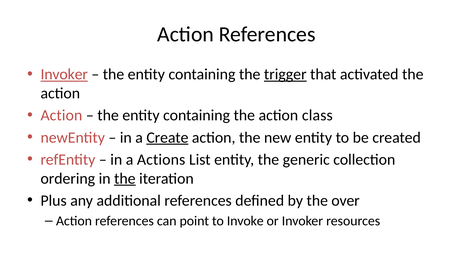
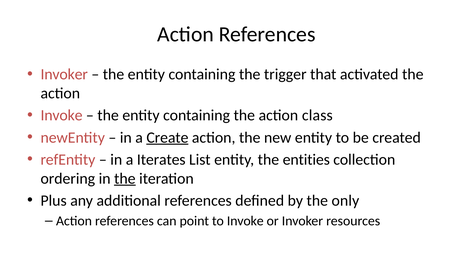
Invoker at (64, 74) underline: present -> none
trigger underline: present -> none
Action at (61, 115): Action -> Invoke
Actions: Actions -> Iterates
generic: generic -> entities
over: over -> only
